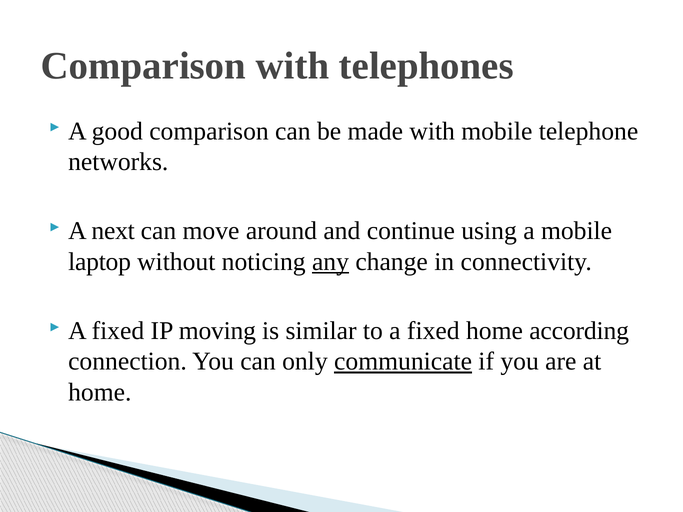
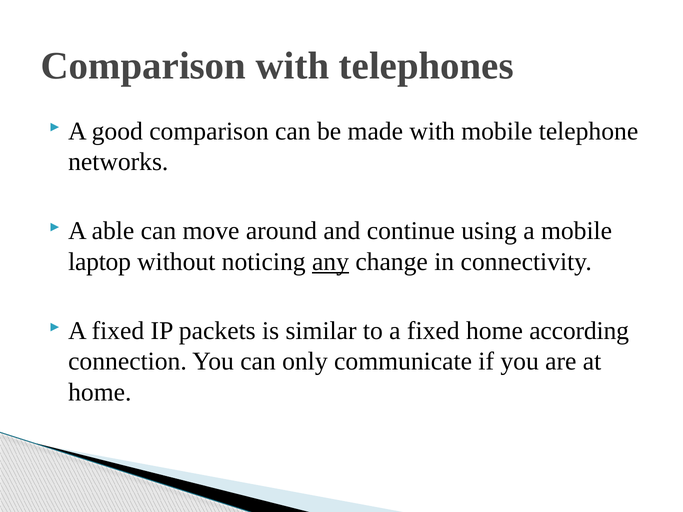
next: next -> able
moving: moving -> packets
communicate underline: present -> none
